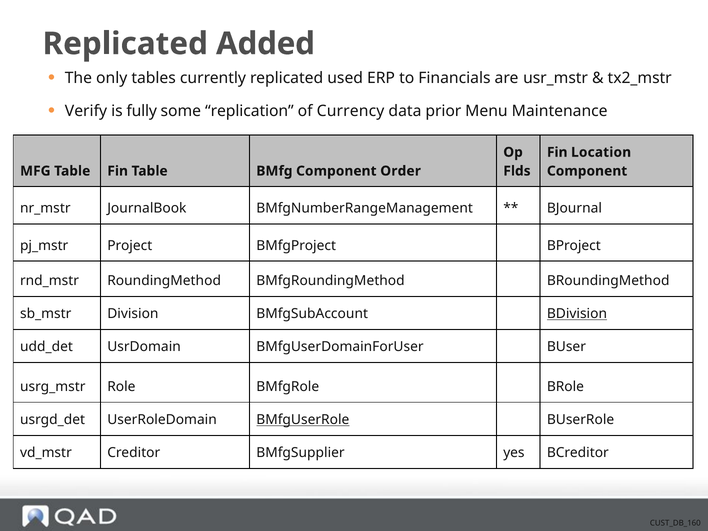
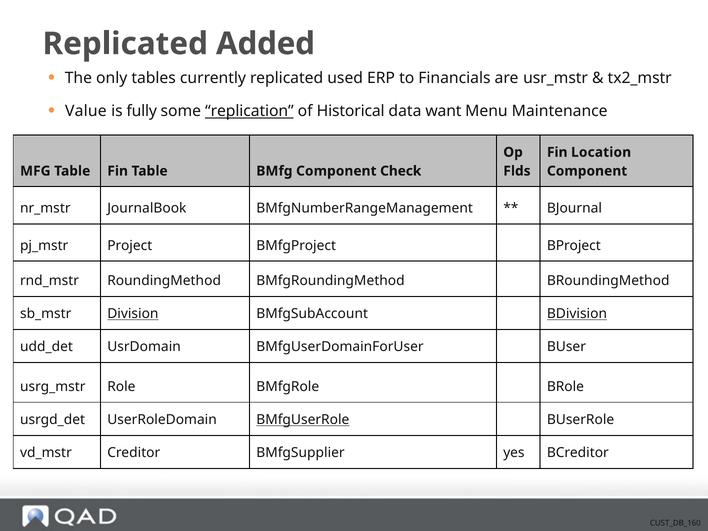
Verify: Verify -> Value
replication underline: none -> present
Currency: Currency -> Historical
prior: prior -> want
Order: Order -> Check
Division underline: none -> present
